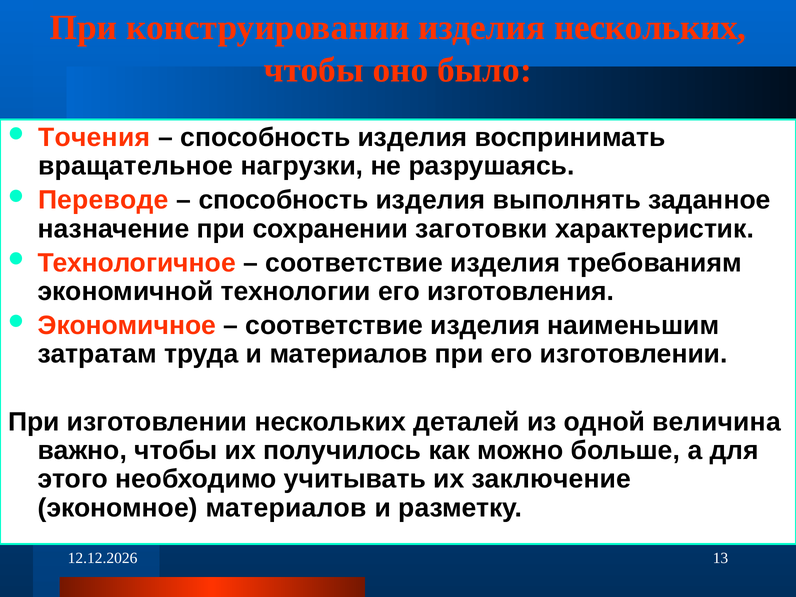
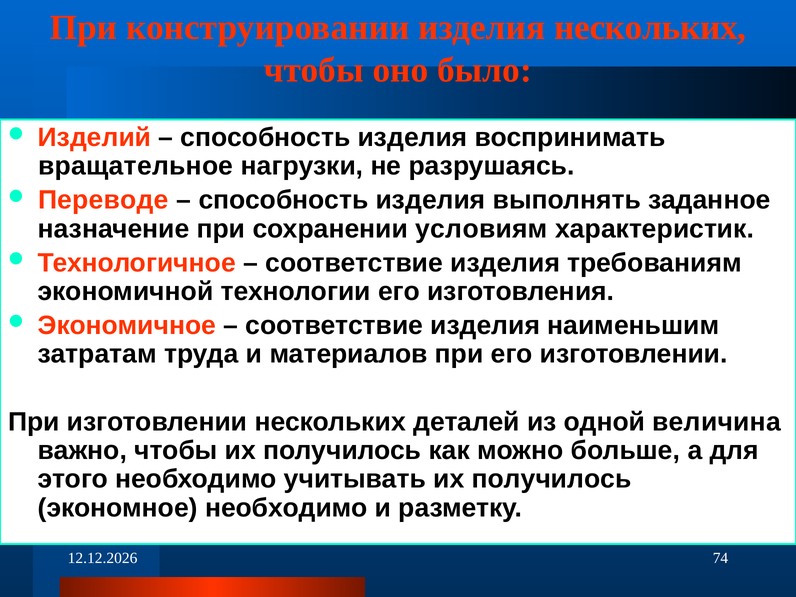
Точения: Точения -> Изделий
заготовки: заготовки -> условиям
учитывать их заключение: заключение -> получилось
экономное материалов: материалов -> необходимо
13: 13 -> 74
